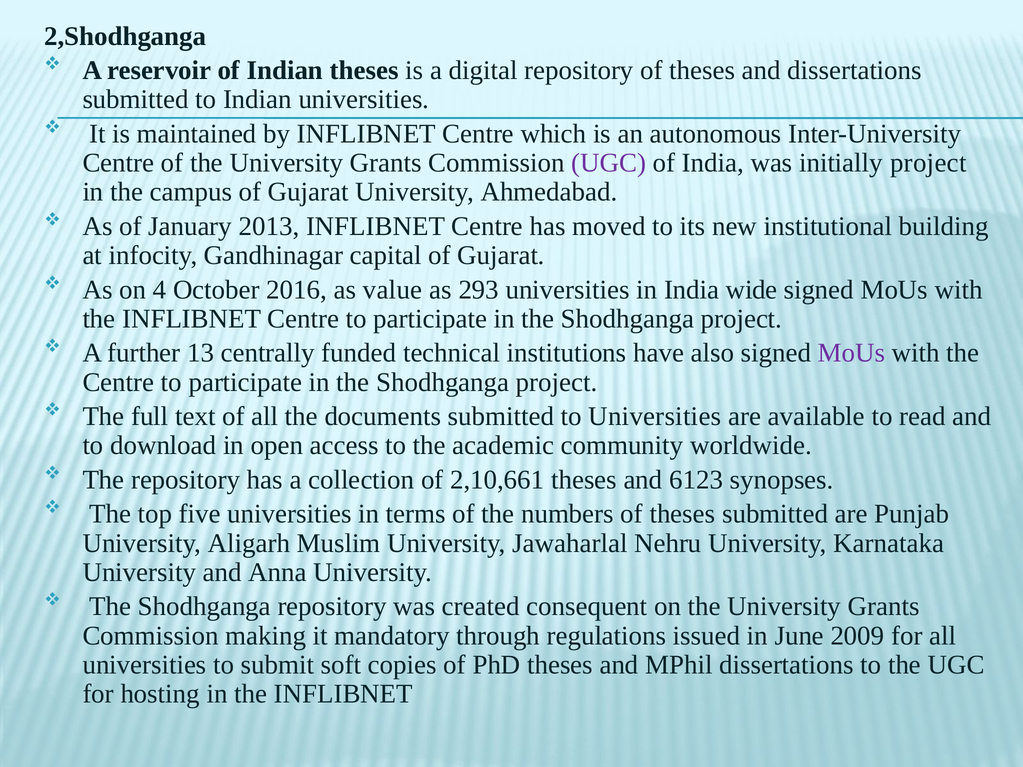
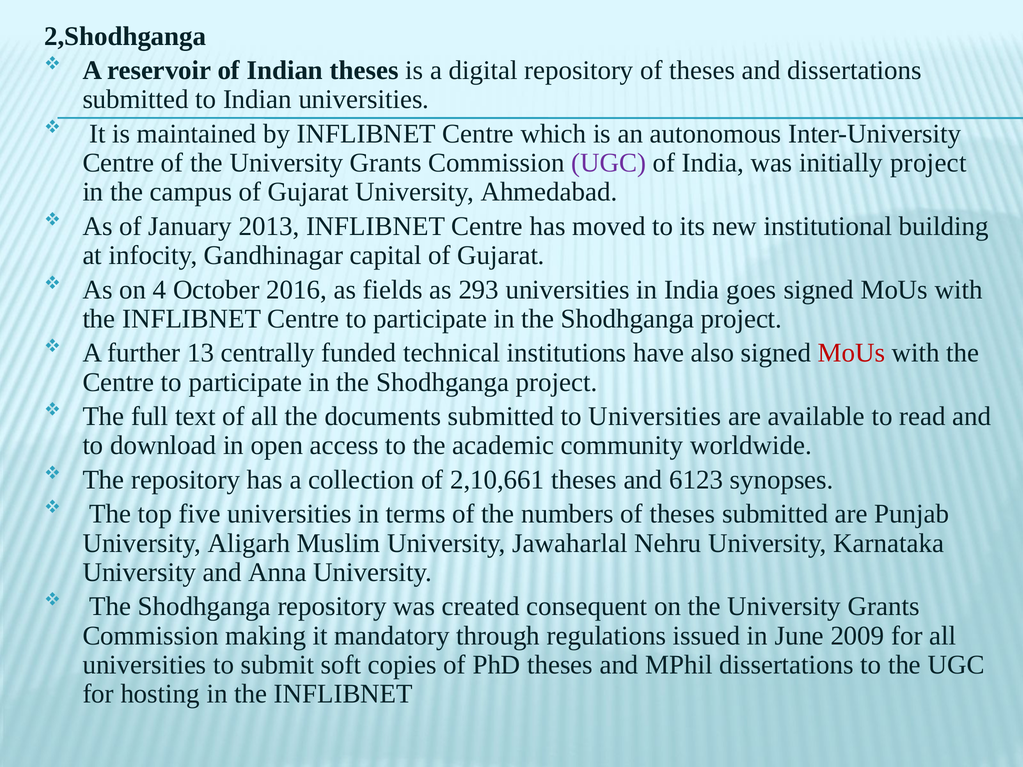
value: value -> fields
wide: wide -> goes
MoUs at (851, 353) colour: purple -> red
